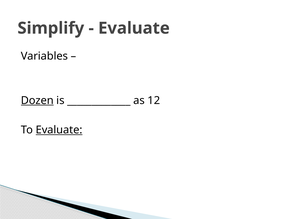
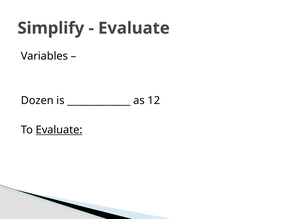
Dozen underline: present -> none
